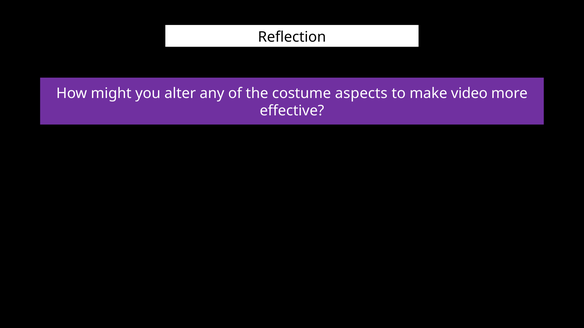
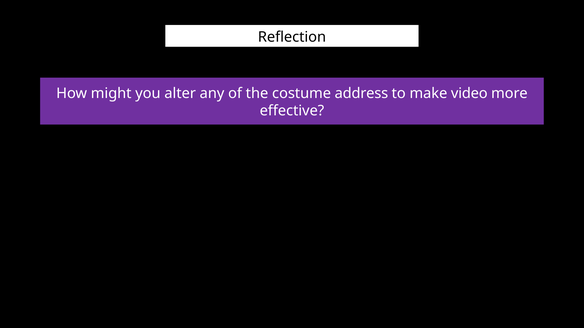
aspects: aspects -> address
